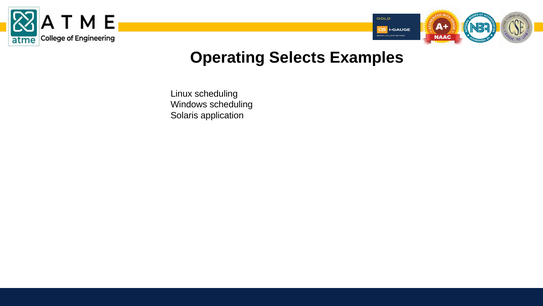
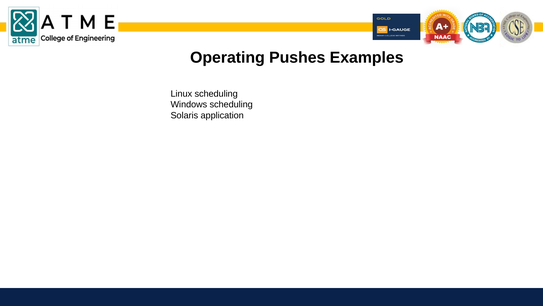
Selects: Selects -> Pushes
